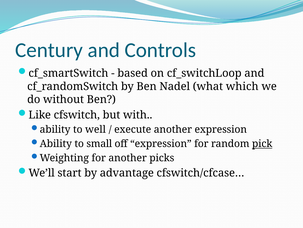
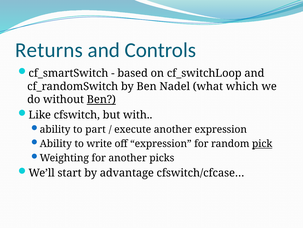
Century: Century -> Returns
Ben at (101, 99) underline: none -> present
well: well -> part
small: small -> write
